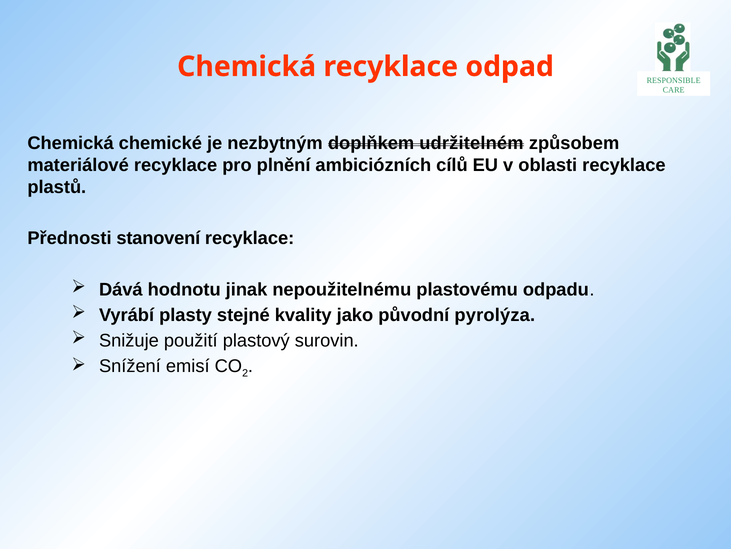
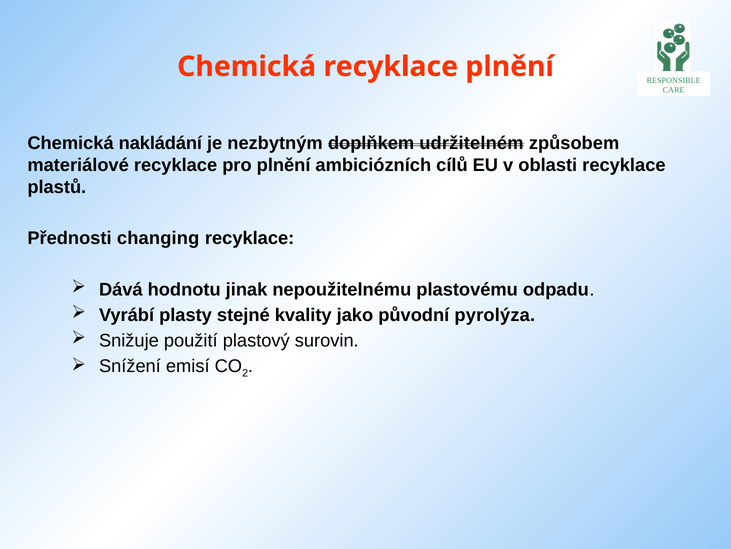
recyklace odpad: odpad -> plnění
chemické: chemické -> nakládání
stanovení: stanovení -> changing
